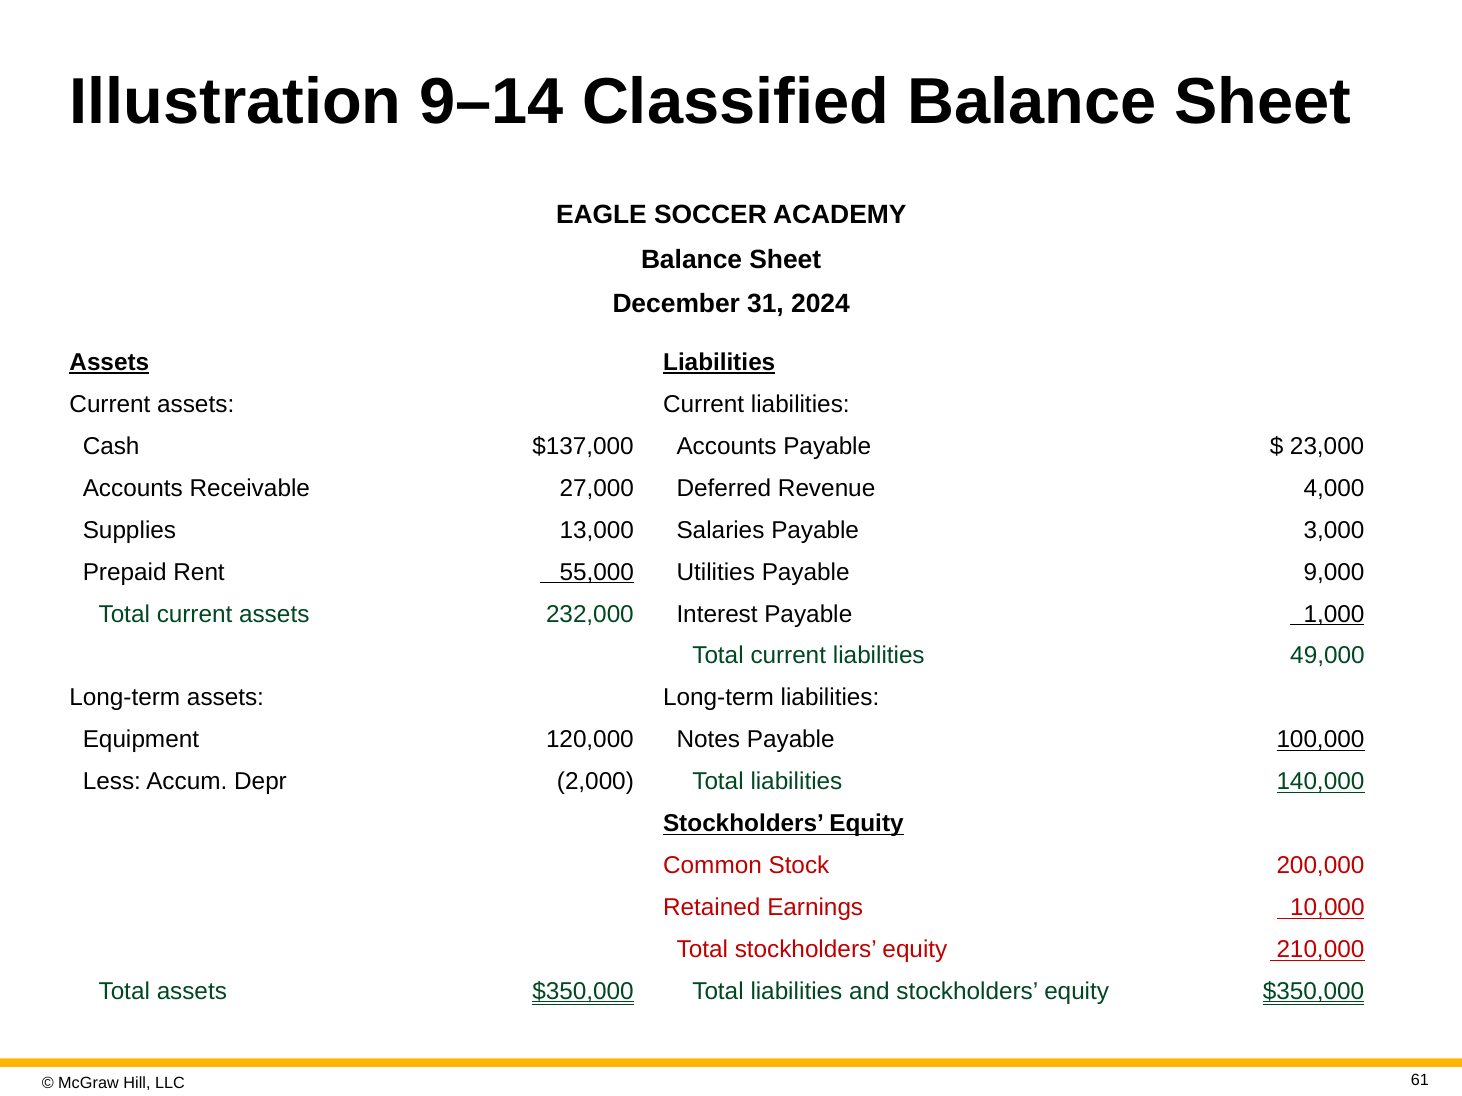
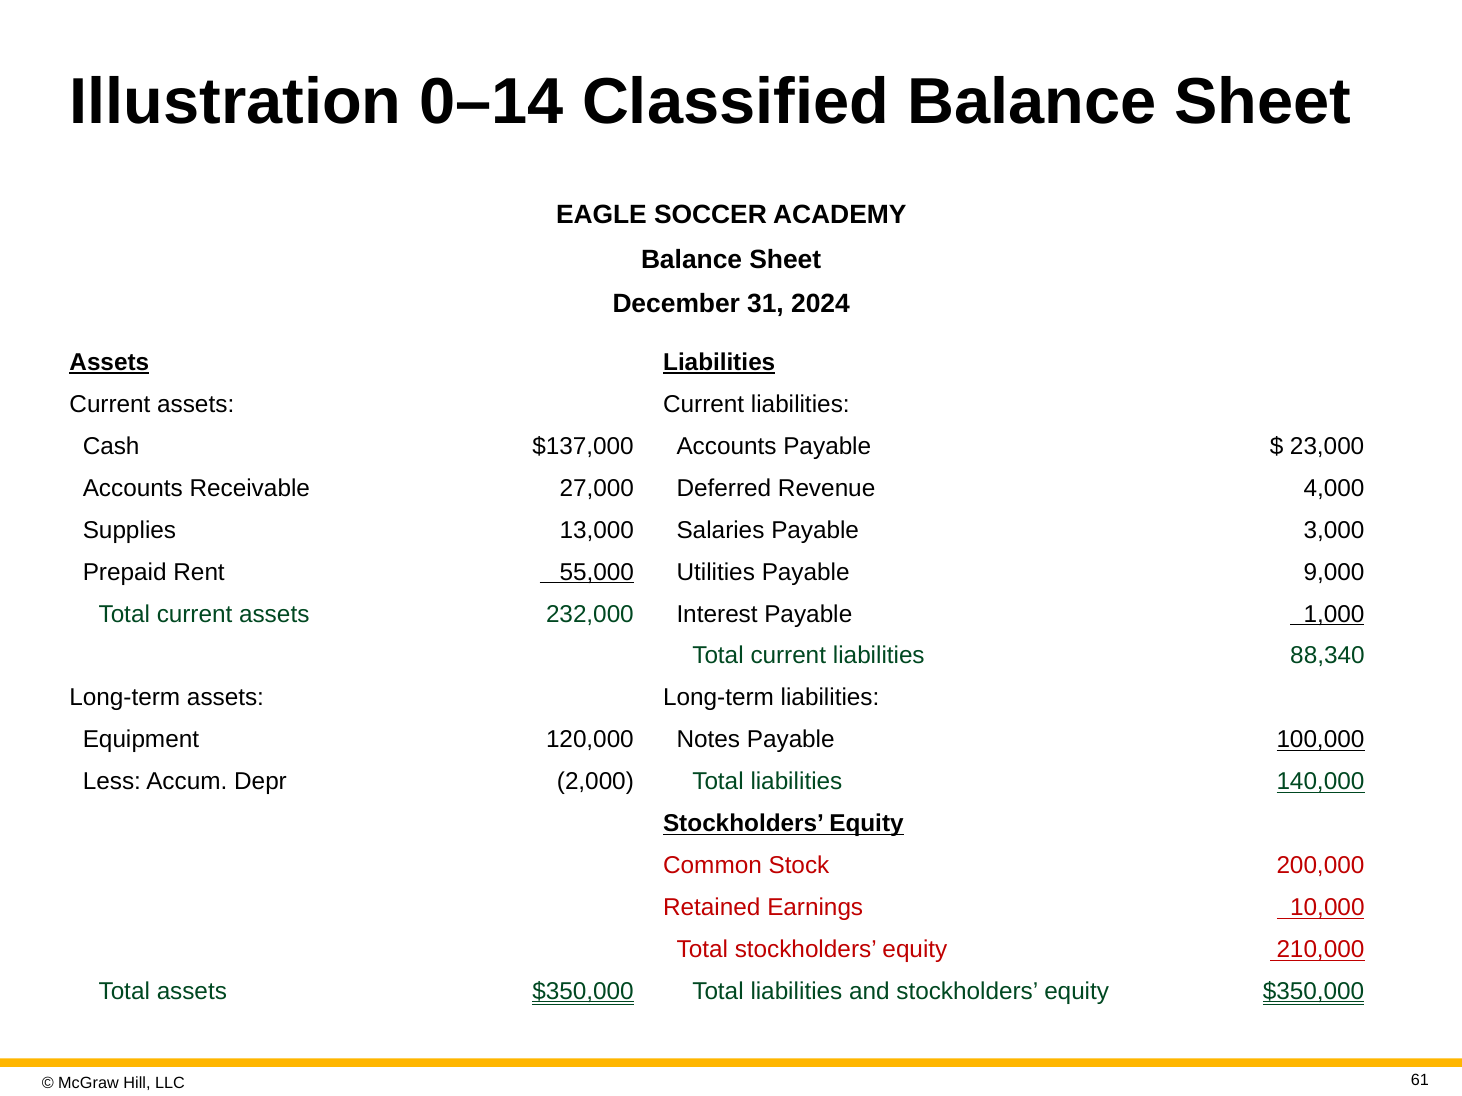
9–14: 9–14 -> 0–14
49,000: 49,000 -> 88,340
